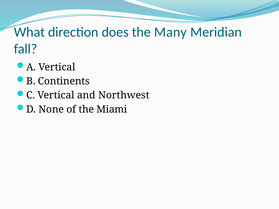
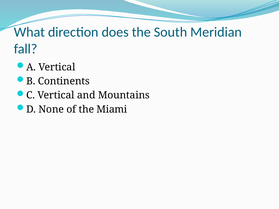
Many: Many -> South
Northwest: Northwest -> Mountains
